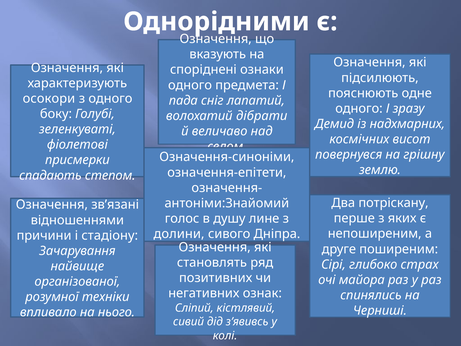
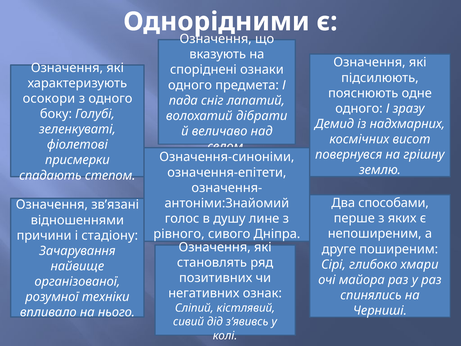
потріскану: потріскану -> способами
долини: долини -> рівного
страх: страх -> хмари
